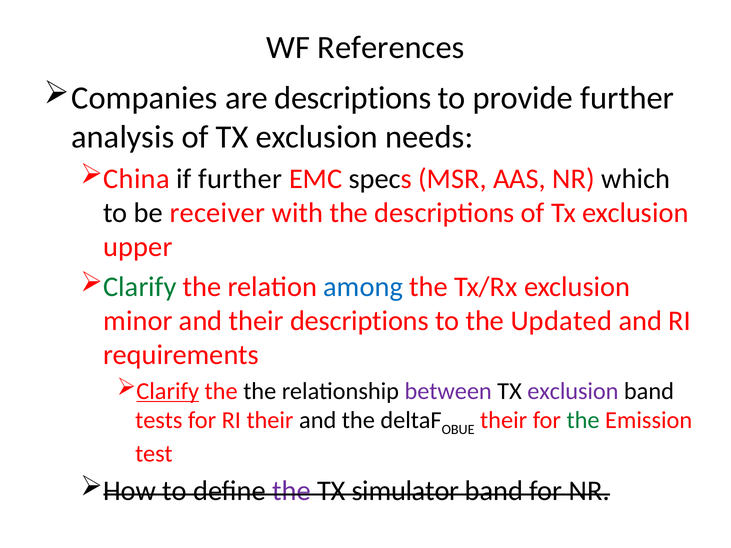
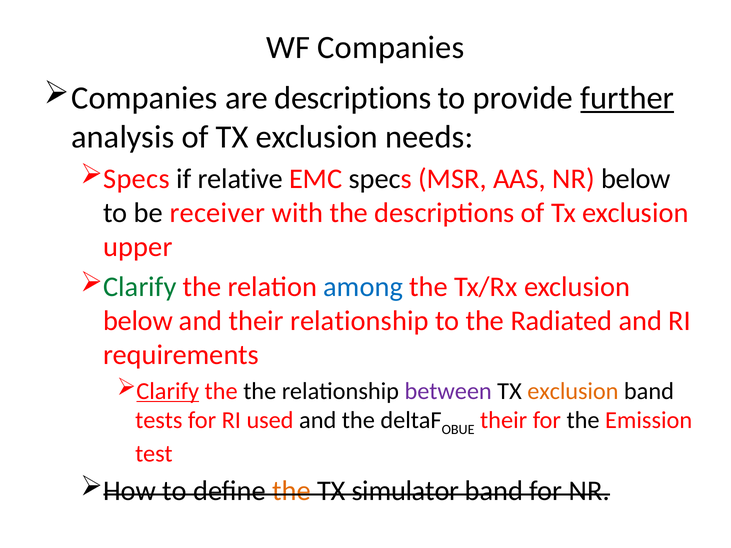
WF References: References -> Companies
further at (627, 98) underline: none -> present
China at (137, 179): China -> Specs
if further: further -> relative
NR which: which -> below
minor at (138, 321): minor -> below
their descriptions: descriptions -> relationship
Updated: Updated -> Radiated
exclusion at (573, 391) colour: purple -> orange
RI their: their -> used
the at (583, 420) colour: green -> black
the at (292, 491) colour: purple -> orange
